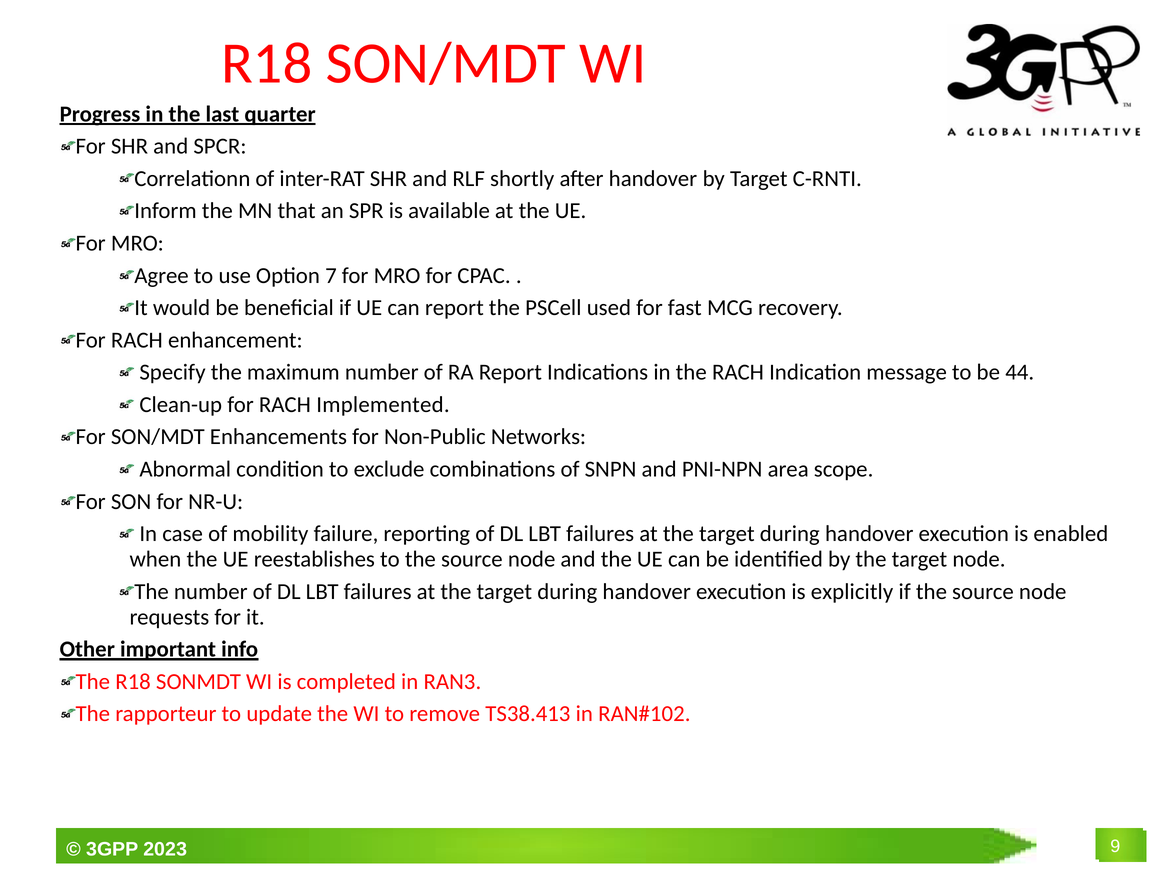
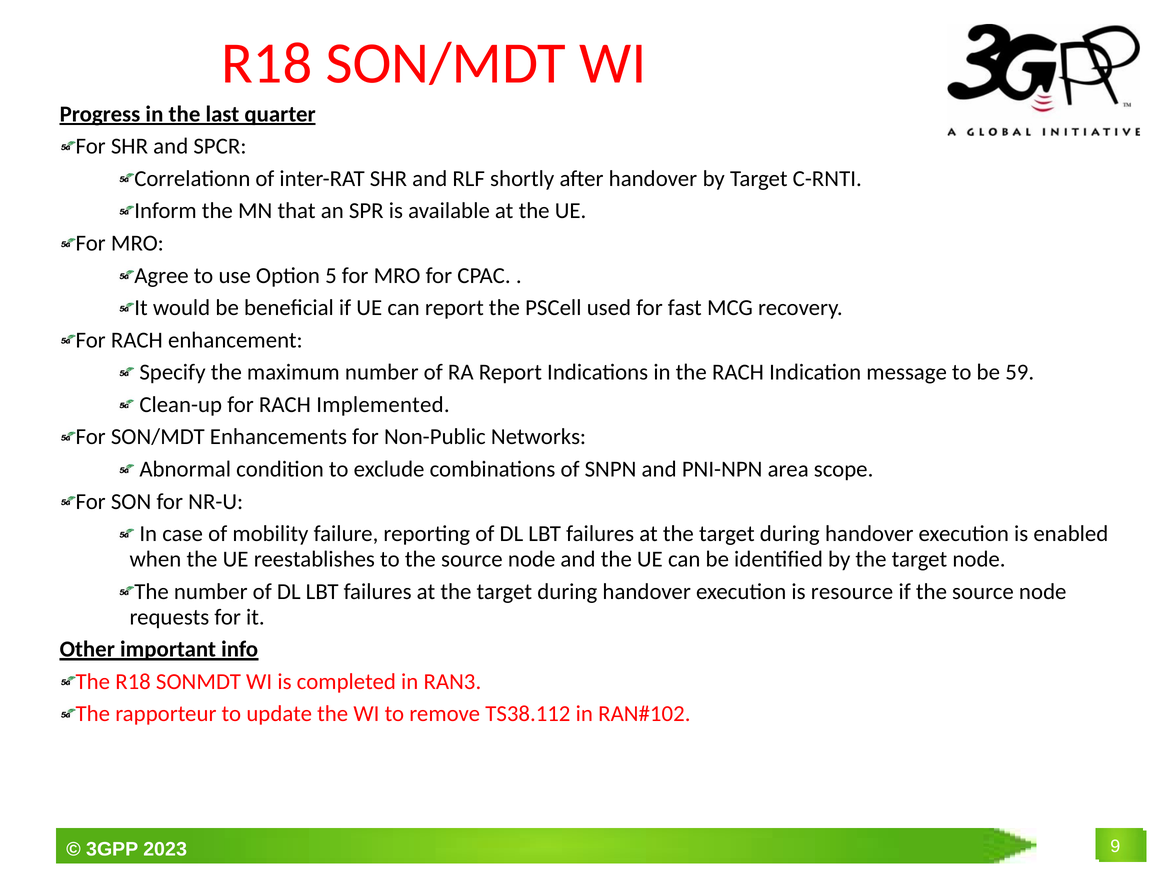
7: 7 -> 5
44: 44 -> 59
explicitly: explicitly -> resource
TS38.413: TS38.413 -> TS38.112
